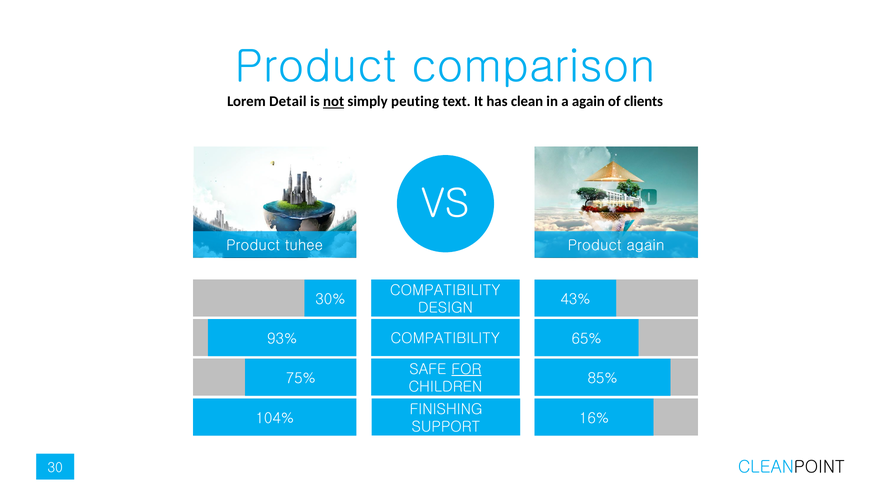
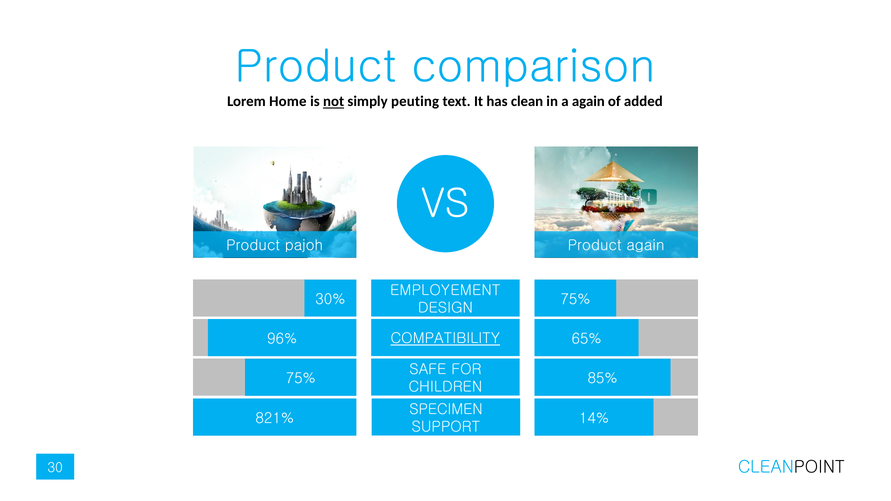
Detail: Detail -> Home
clients: clients -> added
tuhee: tuhee -> pajoh
COMPATIBILITY at (445, 290): COMPATIBILITY -> EMPLOYEMENT
43% at (575, 299): 43% -> 75%
COMPATIBILITY at (445, 339) underline: none -> present
93%: 93% -> 96%
FOR underline: present -> none
FINISHING: FINISHING -> SPECIMEN
104%: 104% -> 821%
16%: 16% -> 14%
